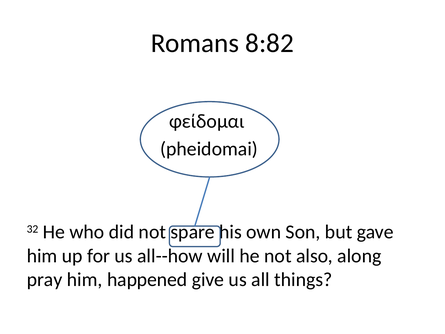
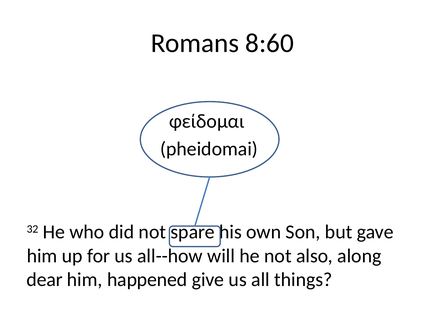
8:82: 8:82 -> 8:60
pray: pray -> dear
